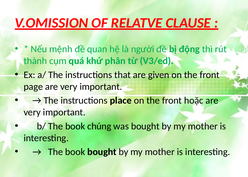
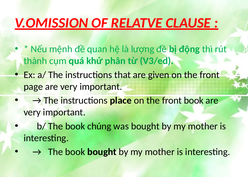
người: người -> lượng
front hoặc: hoặc -> book
